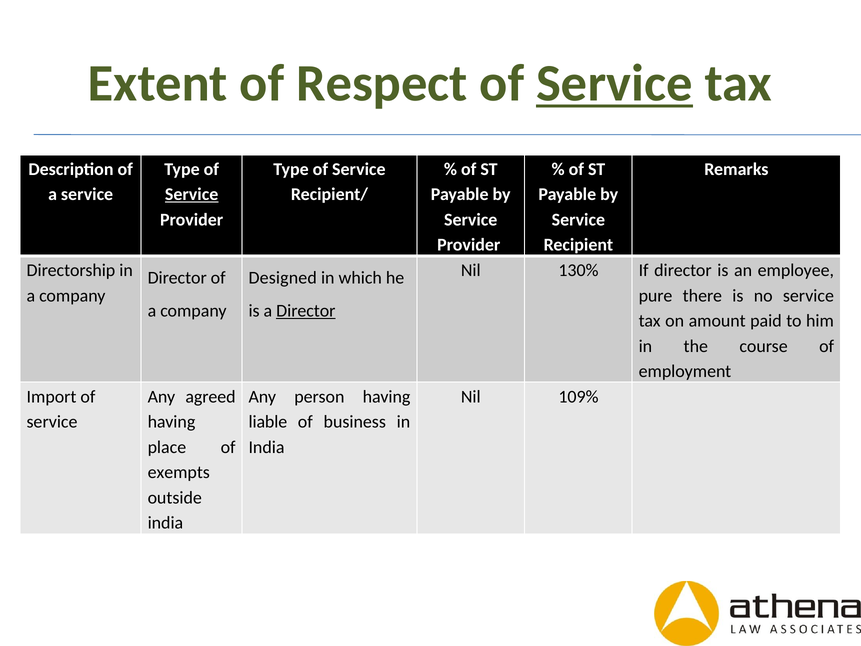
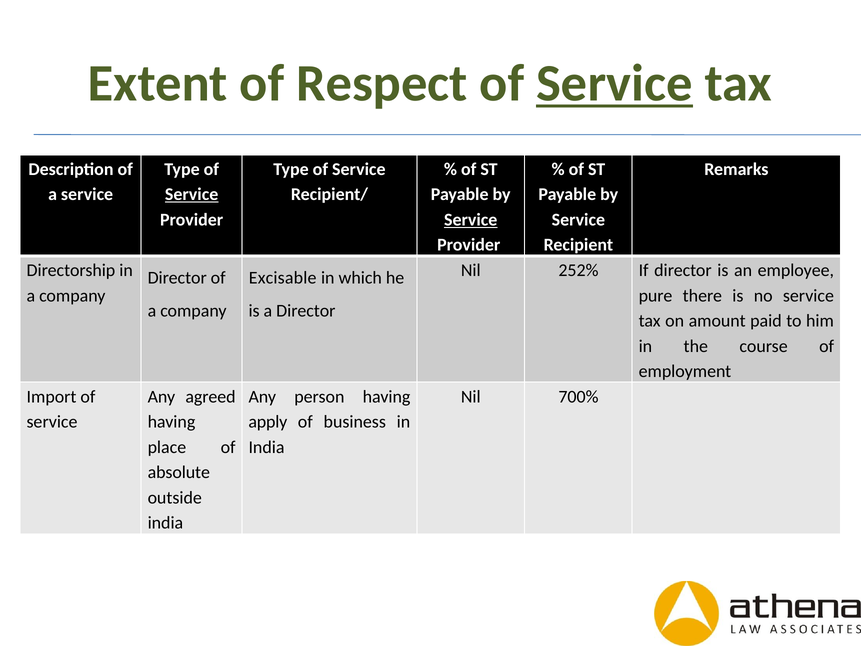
Service at (471, 220) underline: none -> present
130%: 130% -> 252%
Designed: Designed -> Excisable
Director at (306, 311) underline: present -> none
109%: 109% -> 700%
liable: liable -> apply
exempts: exempts -> absolute
